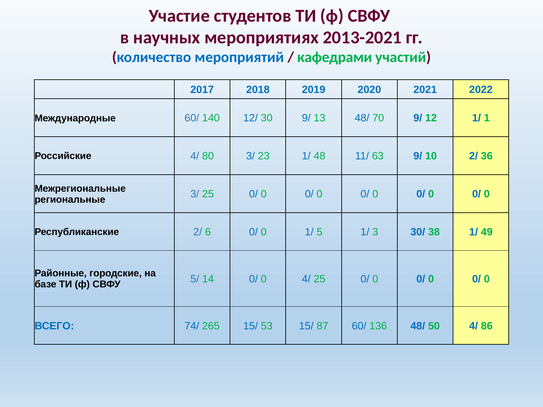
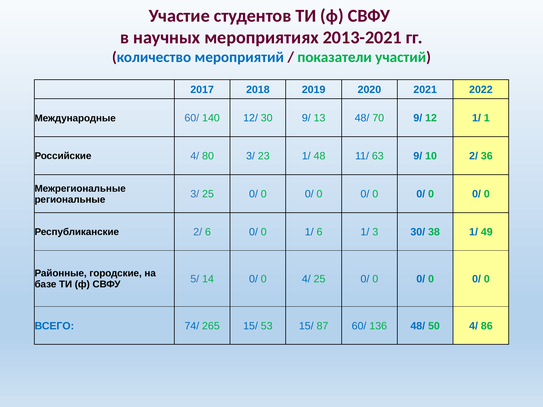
кафедрами: кафедрами -> показатели
1/ 5: 5 -> 6
